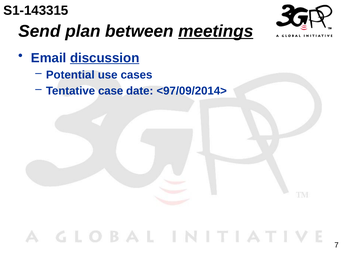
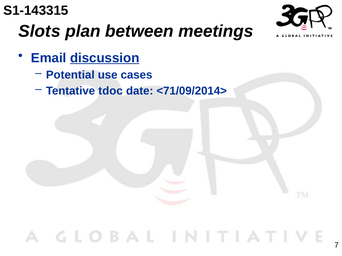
Send: Send -> Slots
meetings underline: present -> none
case: case -> tdoc
<97/09/2014>: <97/09/2014> -> <71/09/2014>
